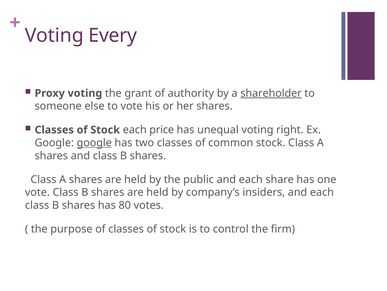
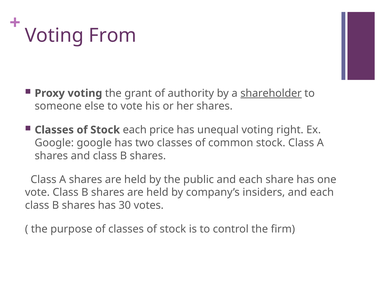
Every: Every -> From
google at (94, 142) underline: present -> none
80: 80 -> 30
